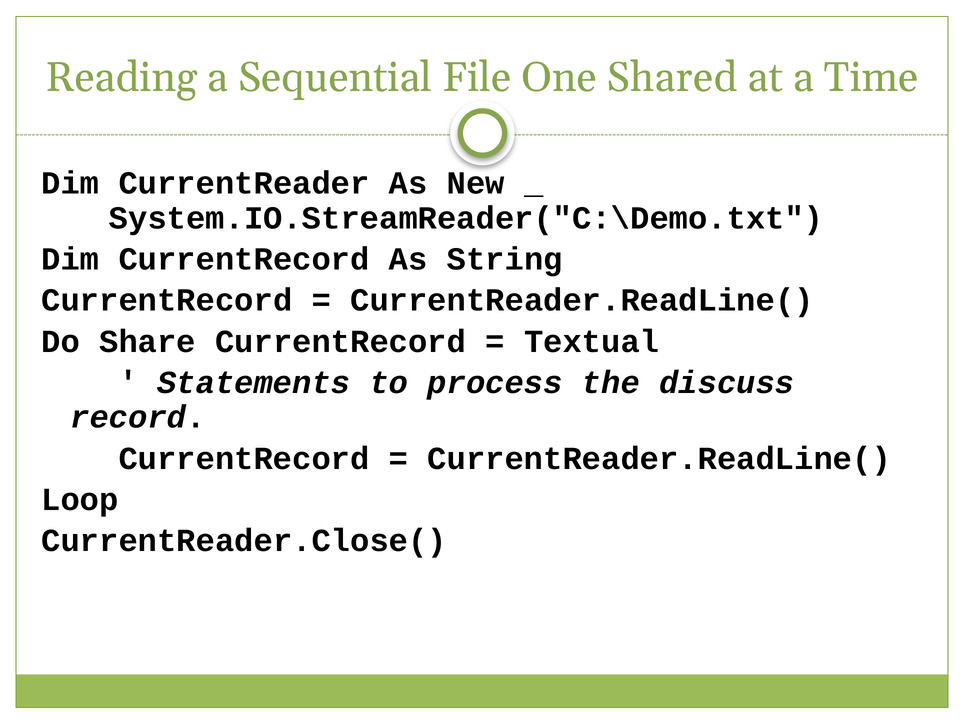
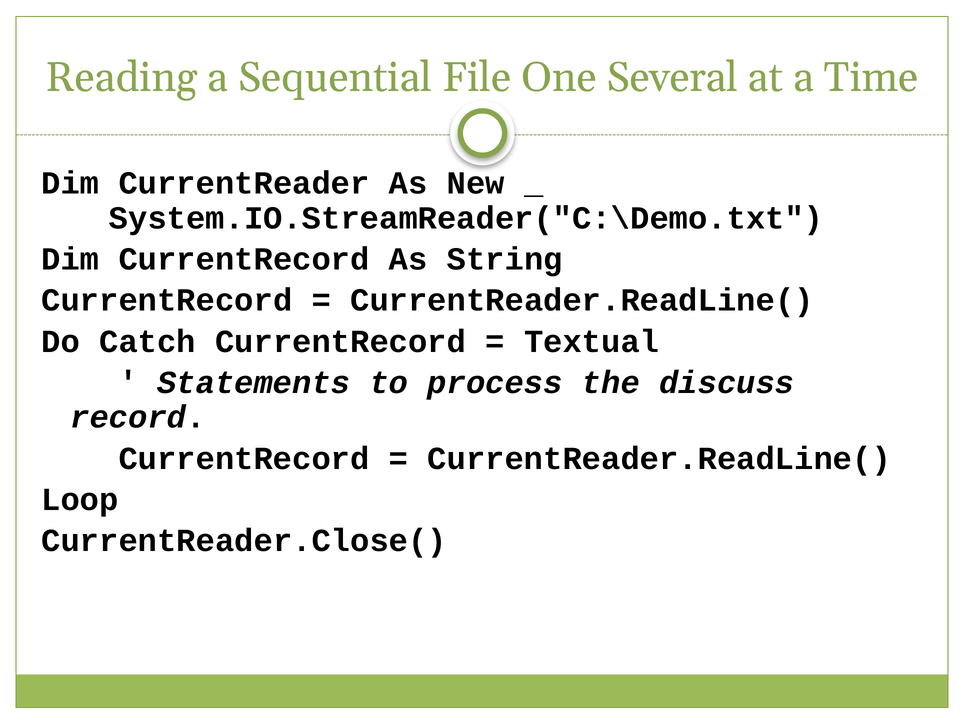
Shared: Shared -> Several
Share: Share -> Catch
